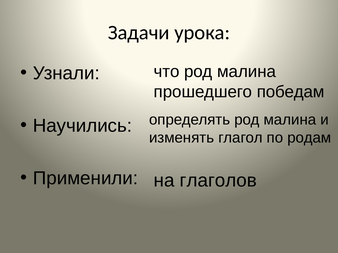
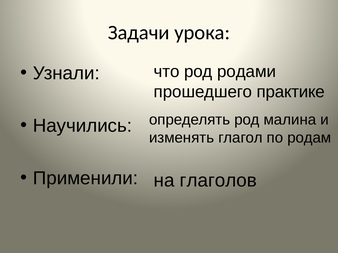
что род малина: малина -> родами
победам: победам -> практике
